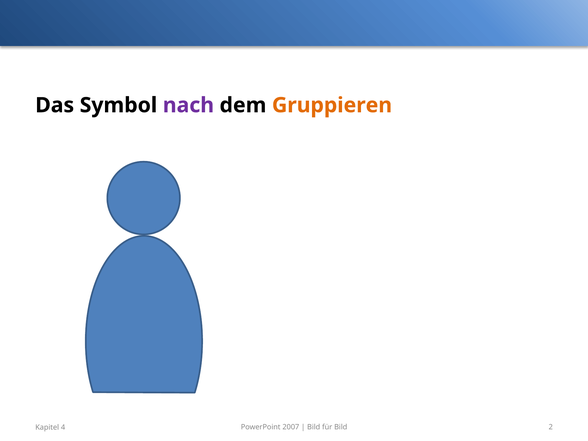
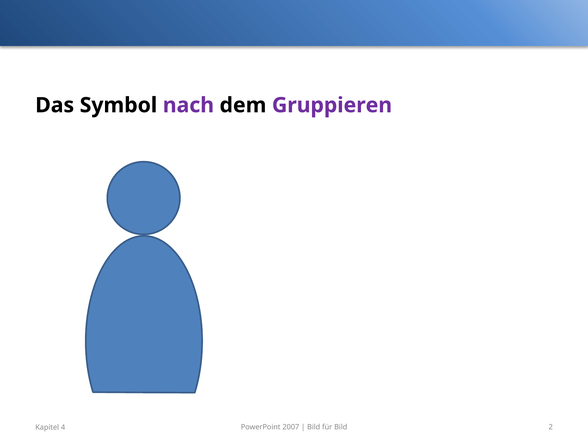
Gruppieren colour: orange -> purple
